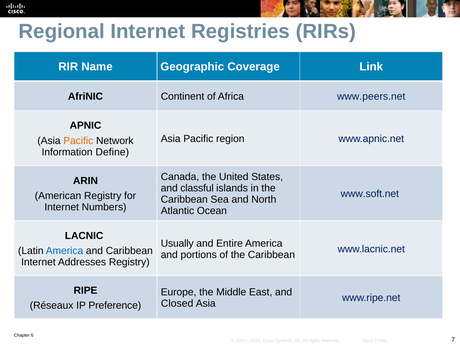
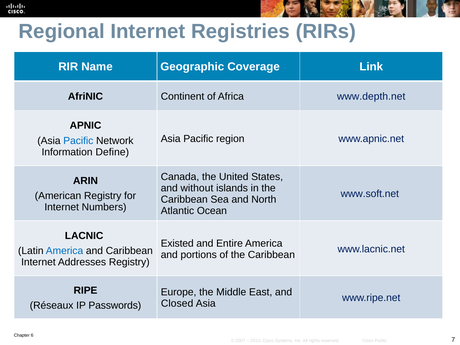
www.peers.net: www.peers.net -> www.depth.net
Pacific at (78, 141) colour: orange -> blue
classful: classful -> without
Usually: Usually -> Existed
Preference: Preference -> Passwords
